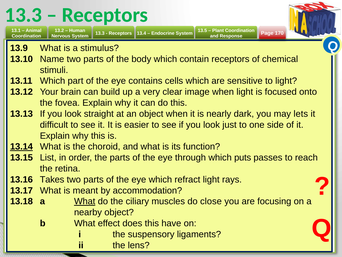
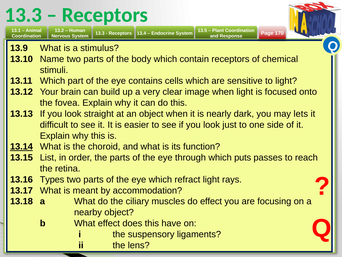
Takes: Takes -> Types
What at (85, 201) underline: present -> none
do close: close -> effect
